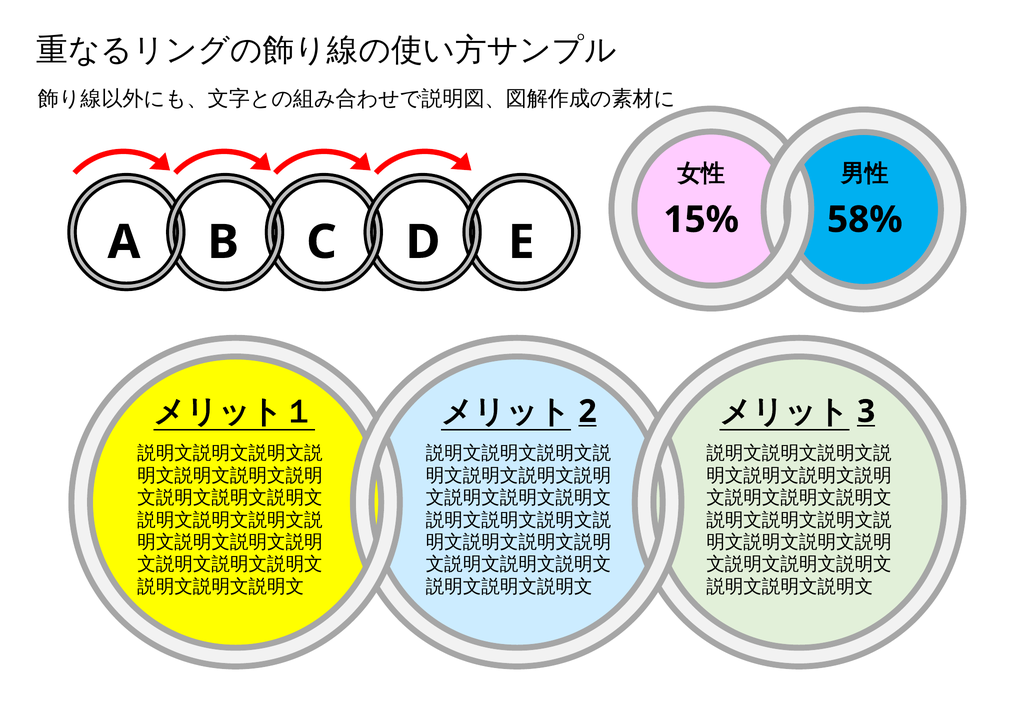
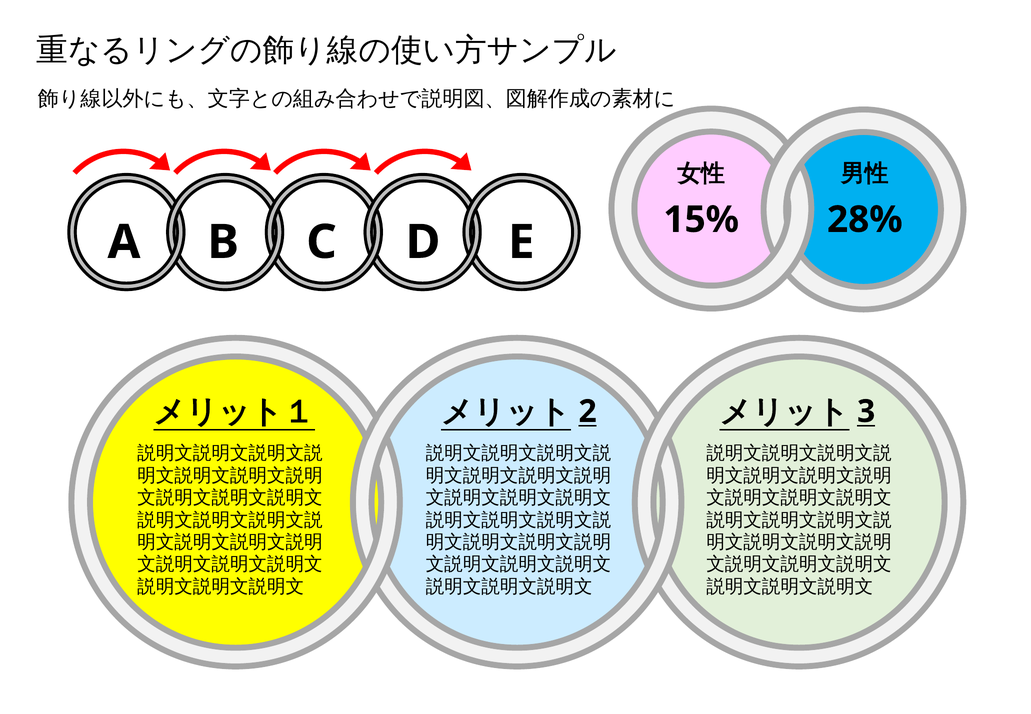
58%: 58% -> 28%
